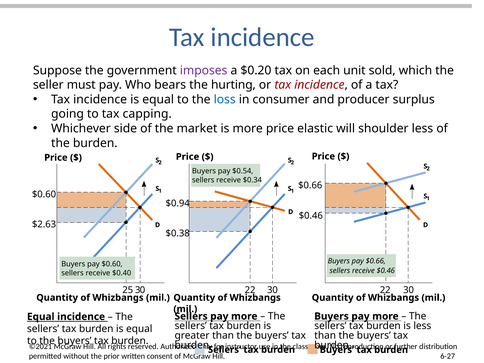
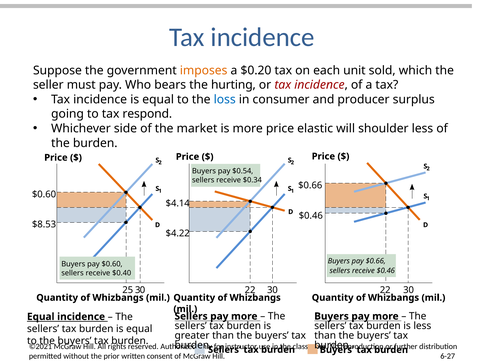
imposes colour: purple -> orange
capping: capping -> respond
$0.94: $0.94 -> $4.14
$2.63: $2.63 -> $8.53
$0.38: $0.38 -> $4.22
